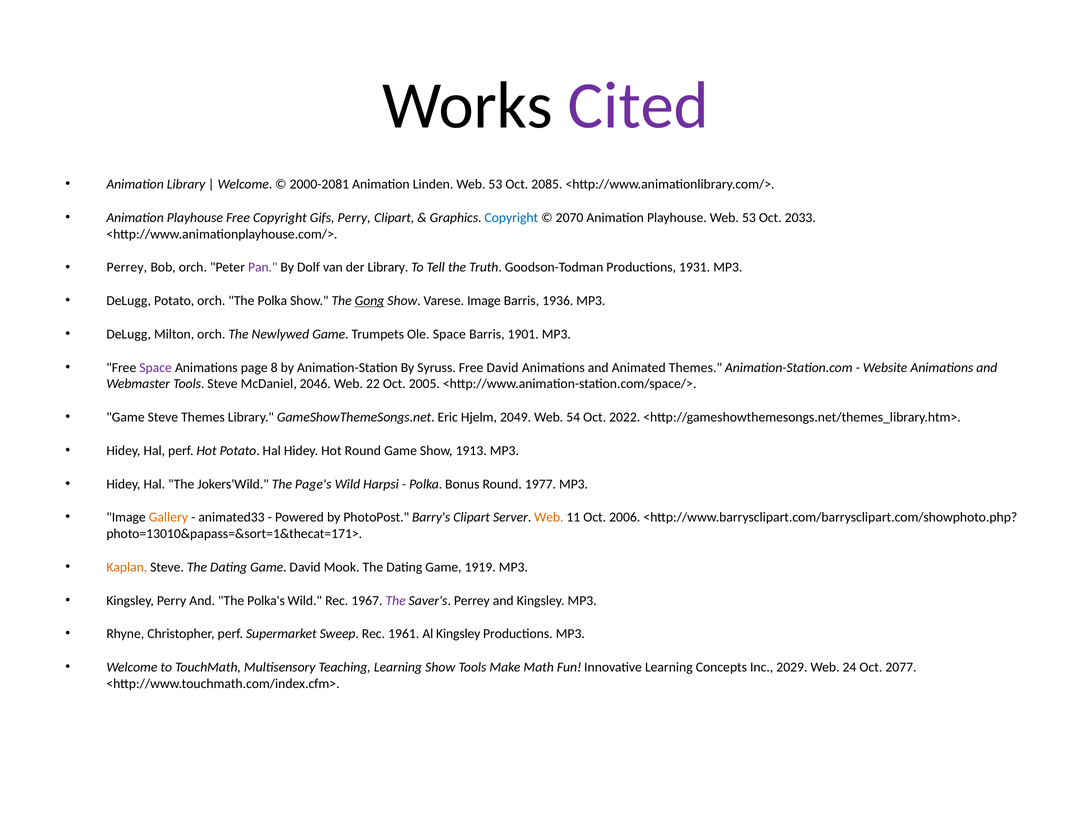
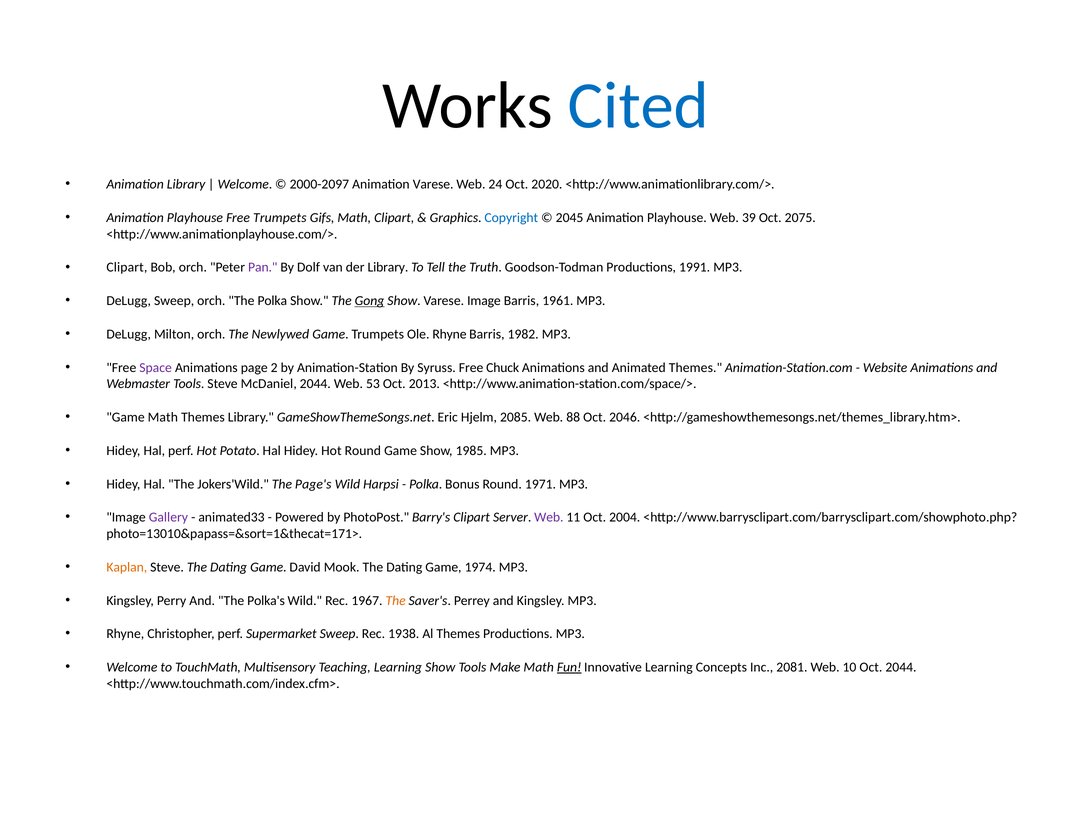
Cited colour: purple -> blue
2000-2081: 2000-2081 -> 2000-2097
Animation Linden: Linden -> Varese
53 at (495, 184): 53 -> 24
2085: 2085 -> 2020
Free Copyright: Copyright -> Trumpets
Gifs Perry: Perry -> Math
2070: 2070 -> 2045
Playhouse Web 53: 53 -> 39
2033: 2033 -> 2075
Perrey at (127, 268): Perrey -> Clipart
1931: 1931 -> 1991
DeLugg Potato: Potato -> Sweep
1936: 1936 -> 1961
Ole Space: Space -> Rhyne
1901: 1901 -> 1982
8: 8 -> 2
Free David: David -> Chuck
McDaniel 2046: 2046 -> 2044
22: 22 -> 53
2005: 2005 -> 2013
Game Steve: Steve -> Math
2049: 2049 -> 2085
54: 54 -> 88
2022: 2022 -> 2046
1913: 1913 -> 1985
1977: 1977 -> 1971
Gallery colour: orange -> purple
Web at (549, 518) colour: orange -> purple
2006: 2006 -> 2004
1919: 1919 -> 1974
The at (396, 601) colour: purple -> orange
1961: 1961 -> 1938
Al Kingsley: Kingsley -> Themes
Fun underline: none -> present
2029: 2029 -> 2081
24: 24 -> 10
Oct 2077: 2077 -> 2044
